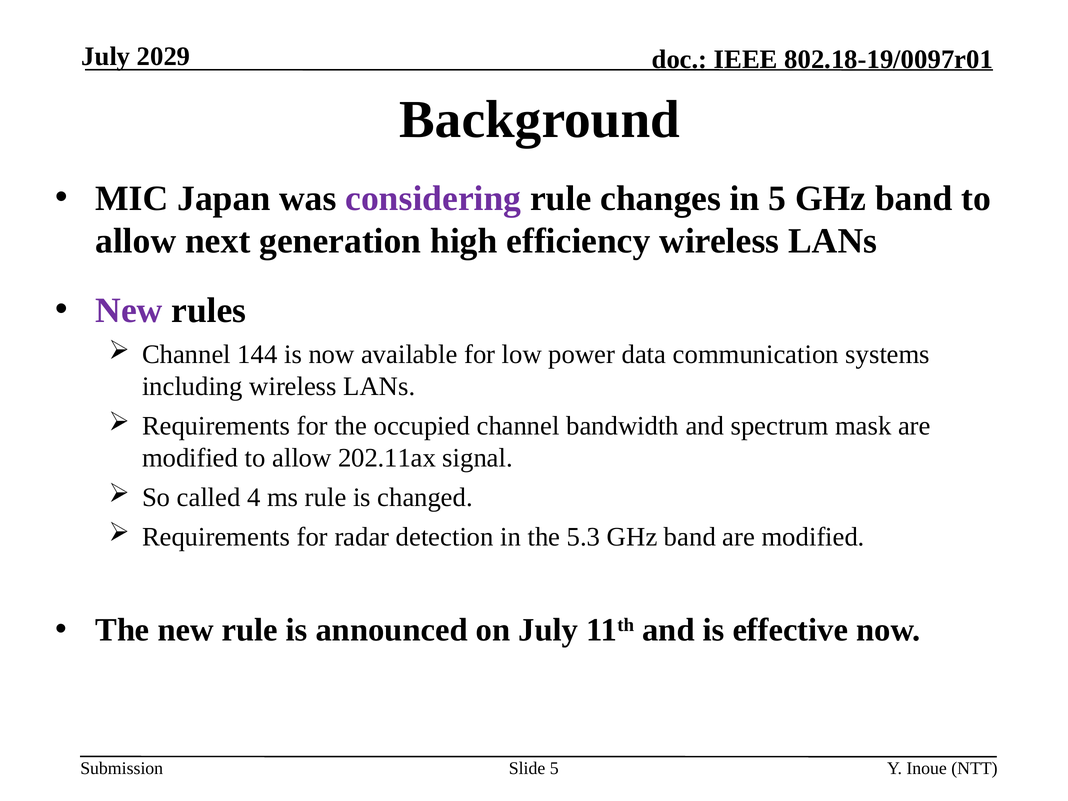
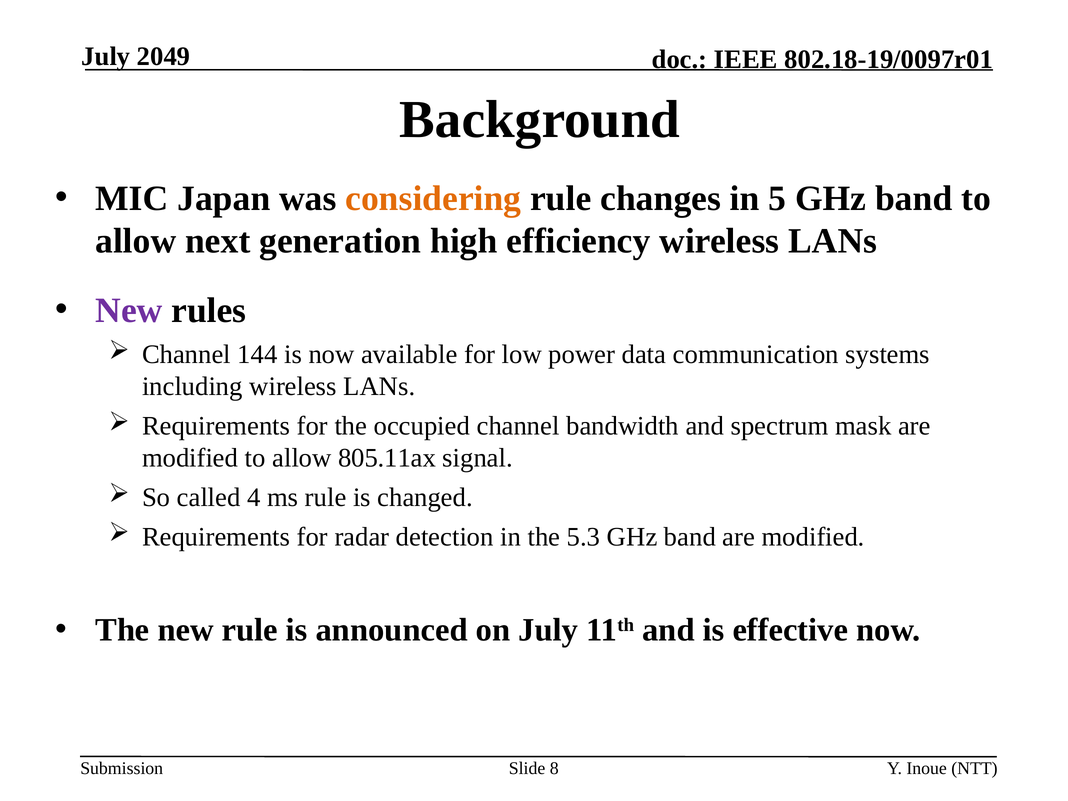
2029: 2029 -> 2049
considering colour: purple -> orange
202.11ax: 202.11ax -> 805.11ax
Slide 5: 5 -> 8
